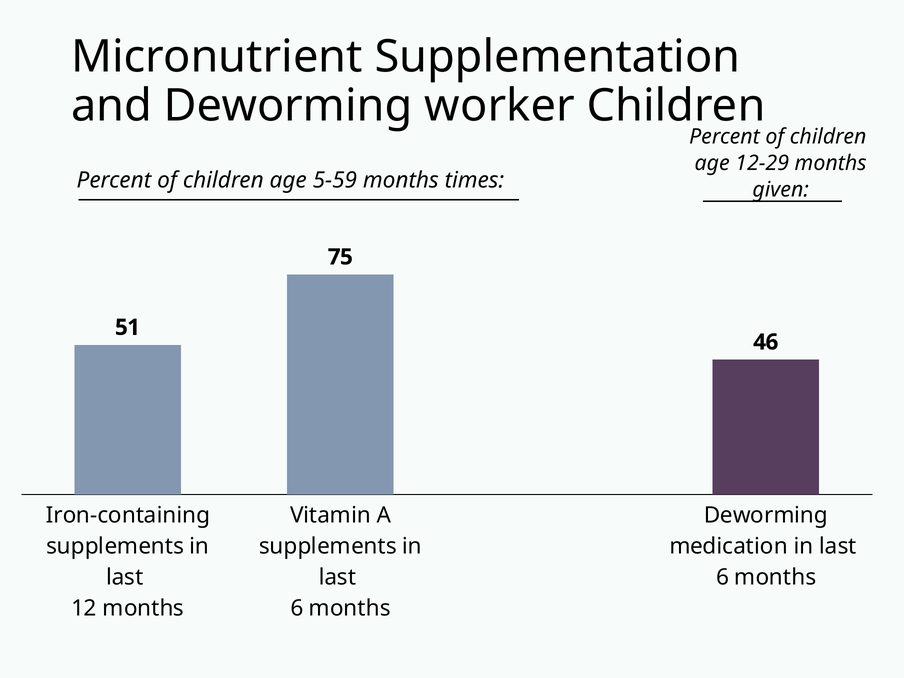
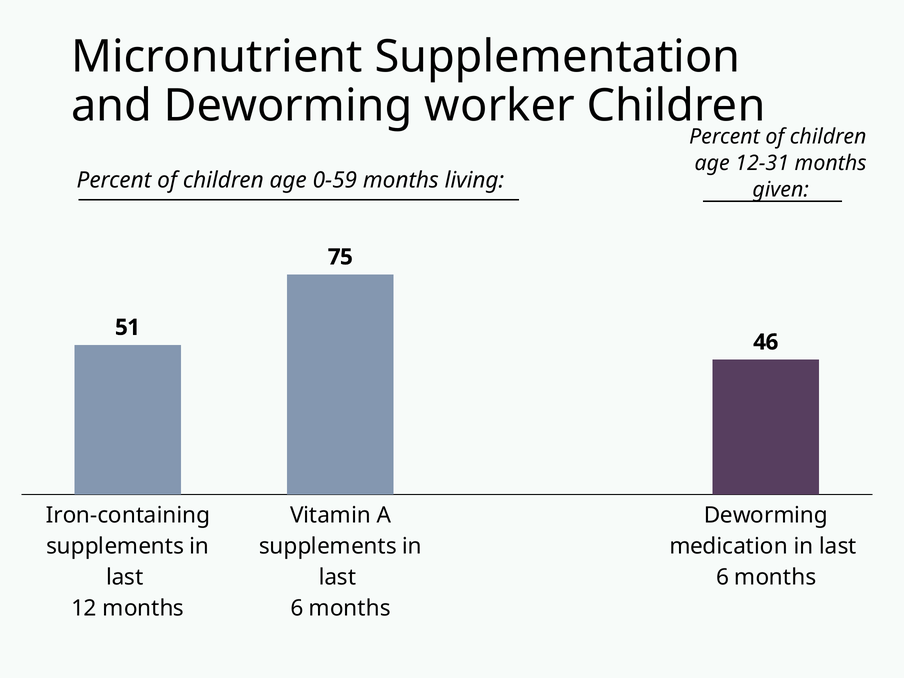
12-29: 12-29 -> 12-31
5-59: 5-59 -> 0-59
times: times -> living
